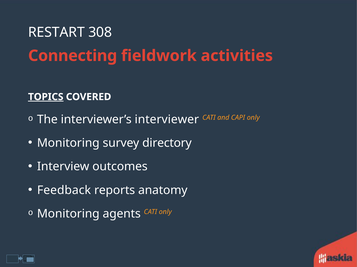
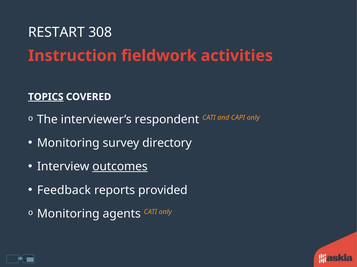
Connecting: Connecting -> Instruction
interviewer: interviewer -> respondent
outcomes underline: none -> present
anatomy: anatomy -> provided
